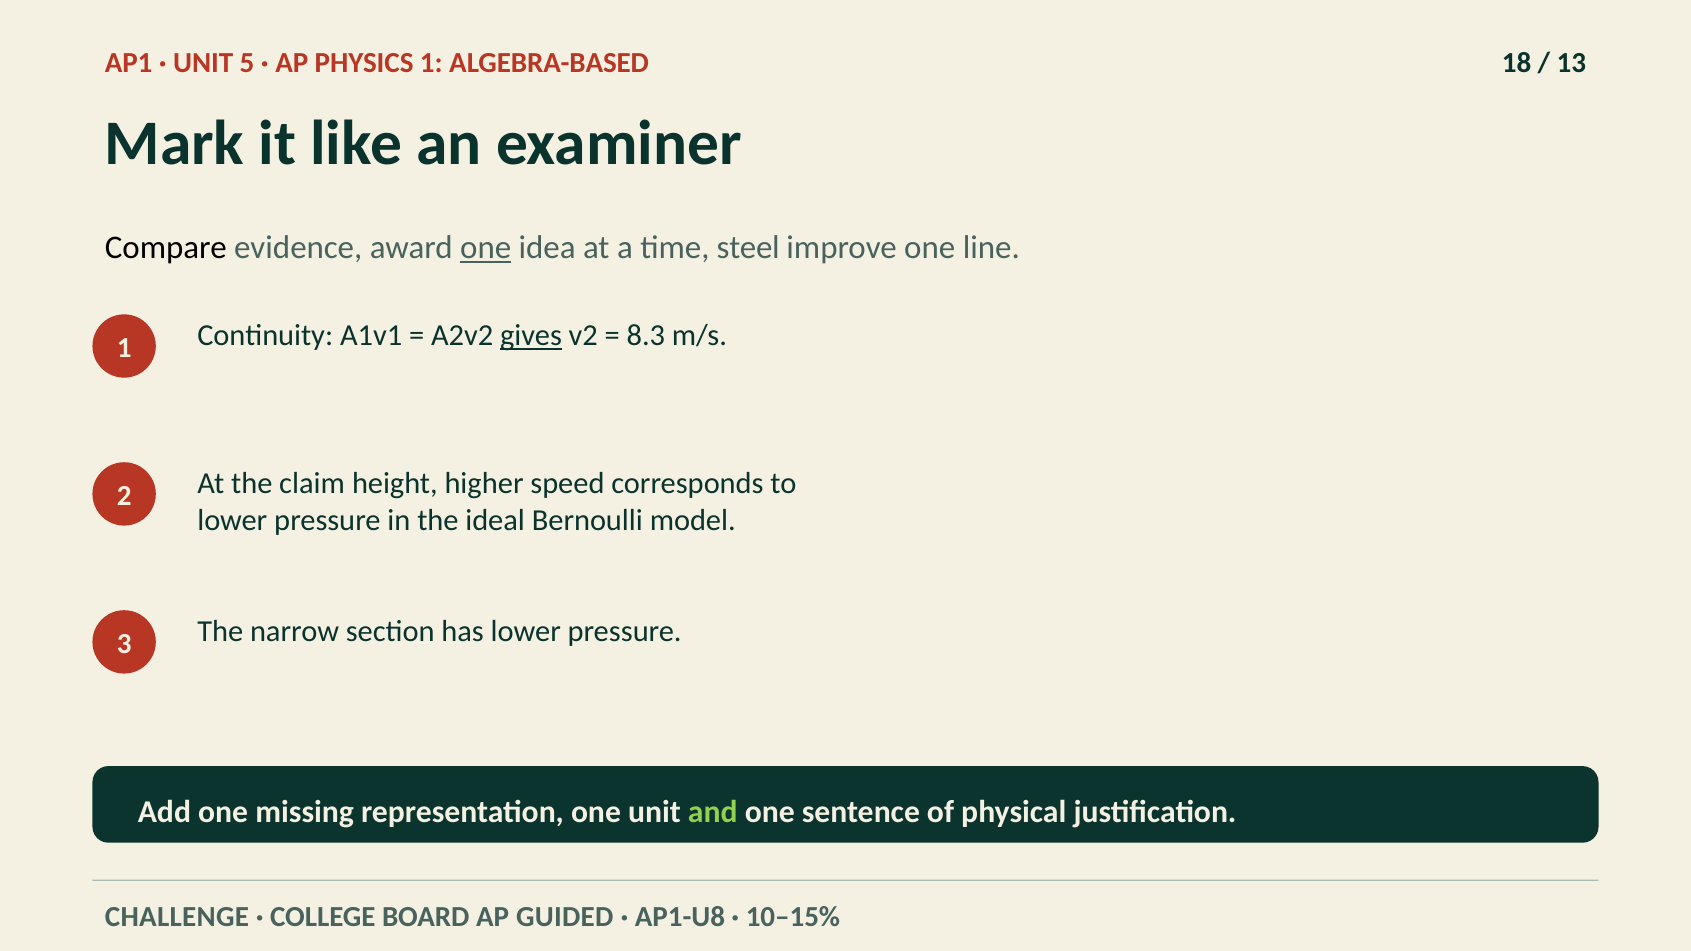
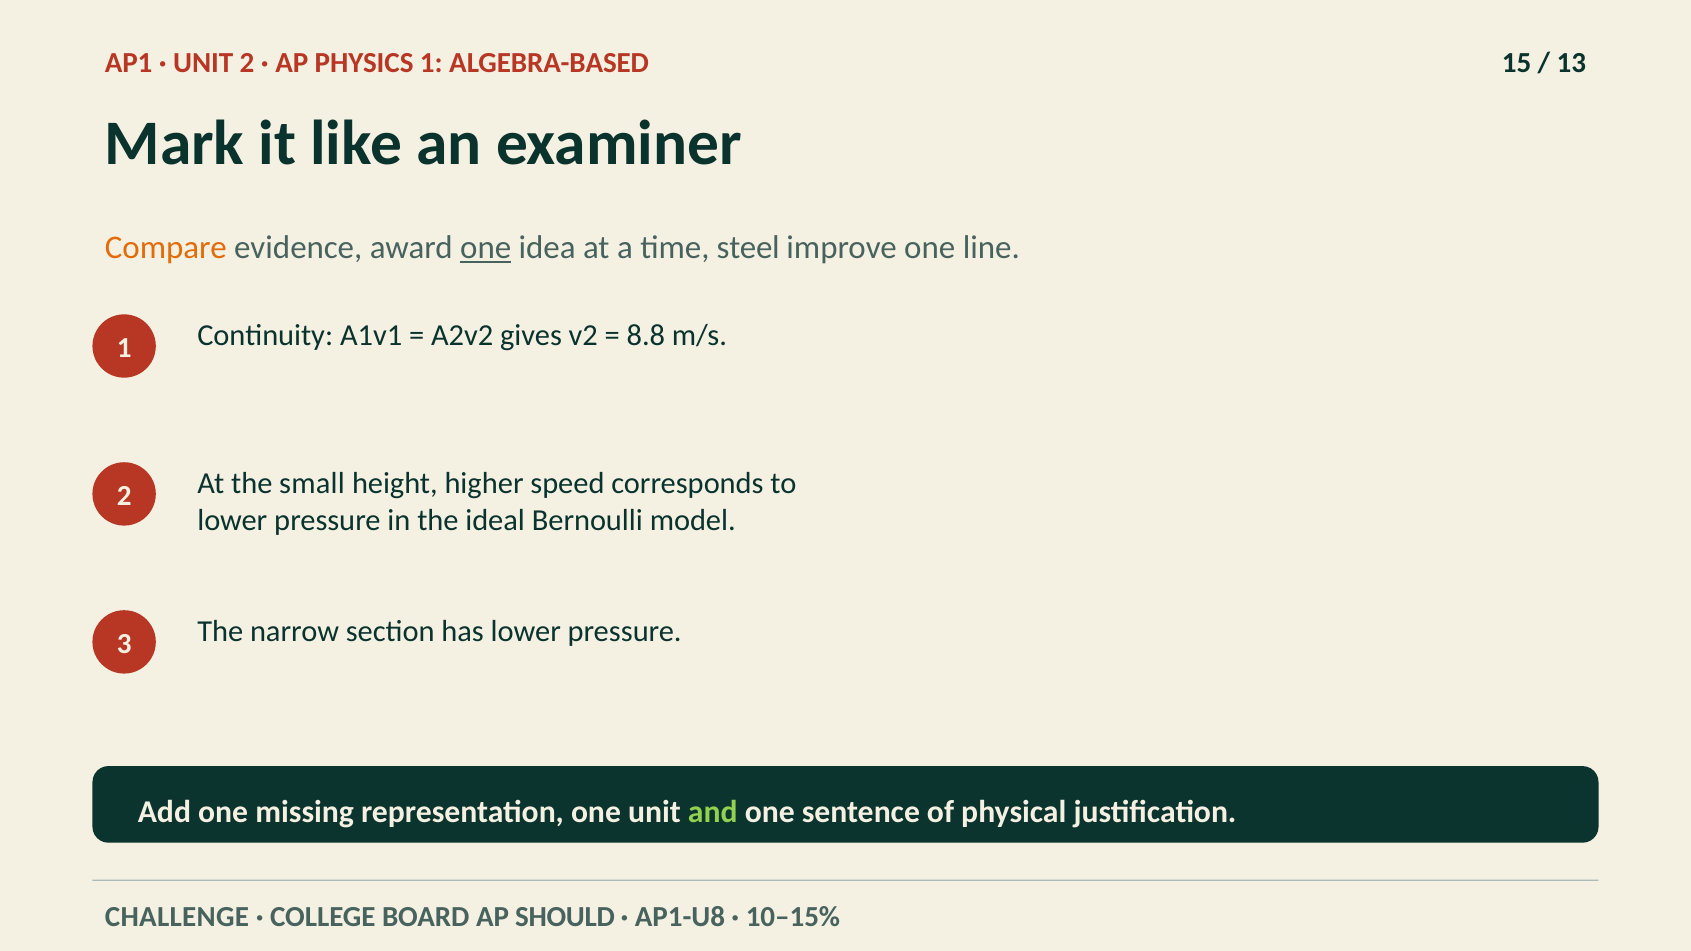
UNIT 5: 5 -> 2
18: 18 -> 15
Compare colour: black -> orange
gives underline: present -> none
8.3: 8.3 -> 8.8
claim: claim -> small
GUIDED: GUIDED -> SHOULD
